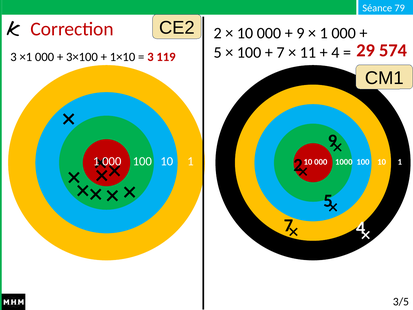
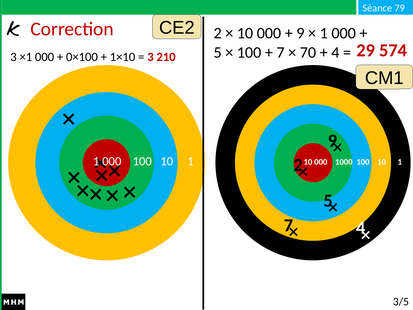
11: 11 -> 70
3×100: 3×100 -> 0×100
119: 119 -> 210
